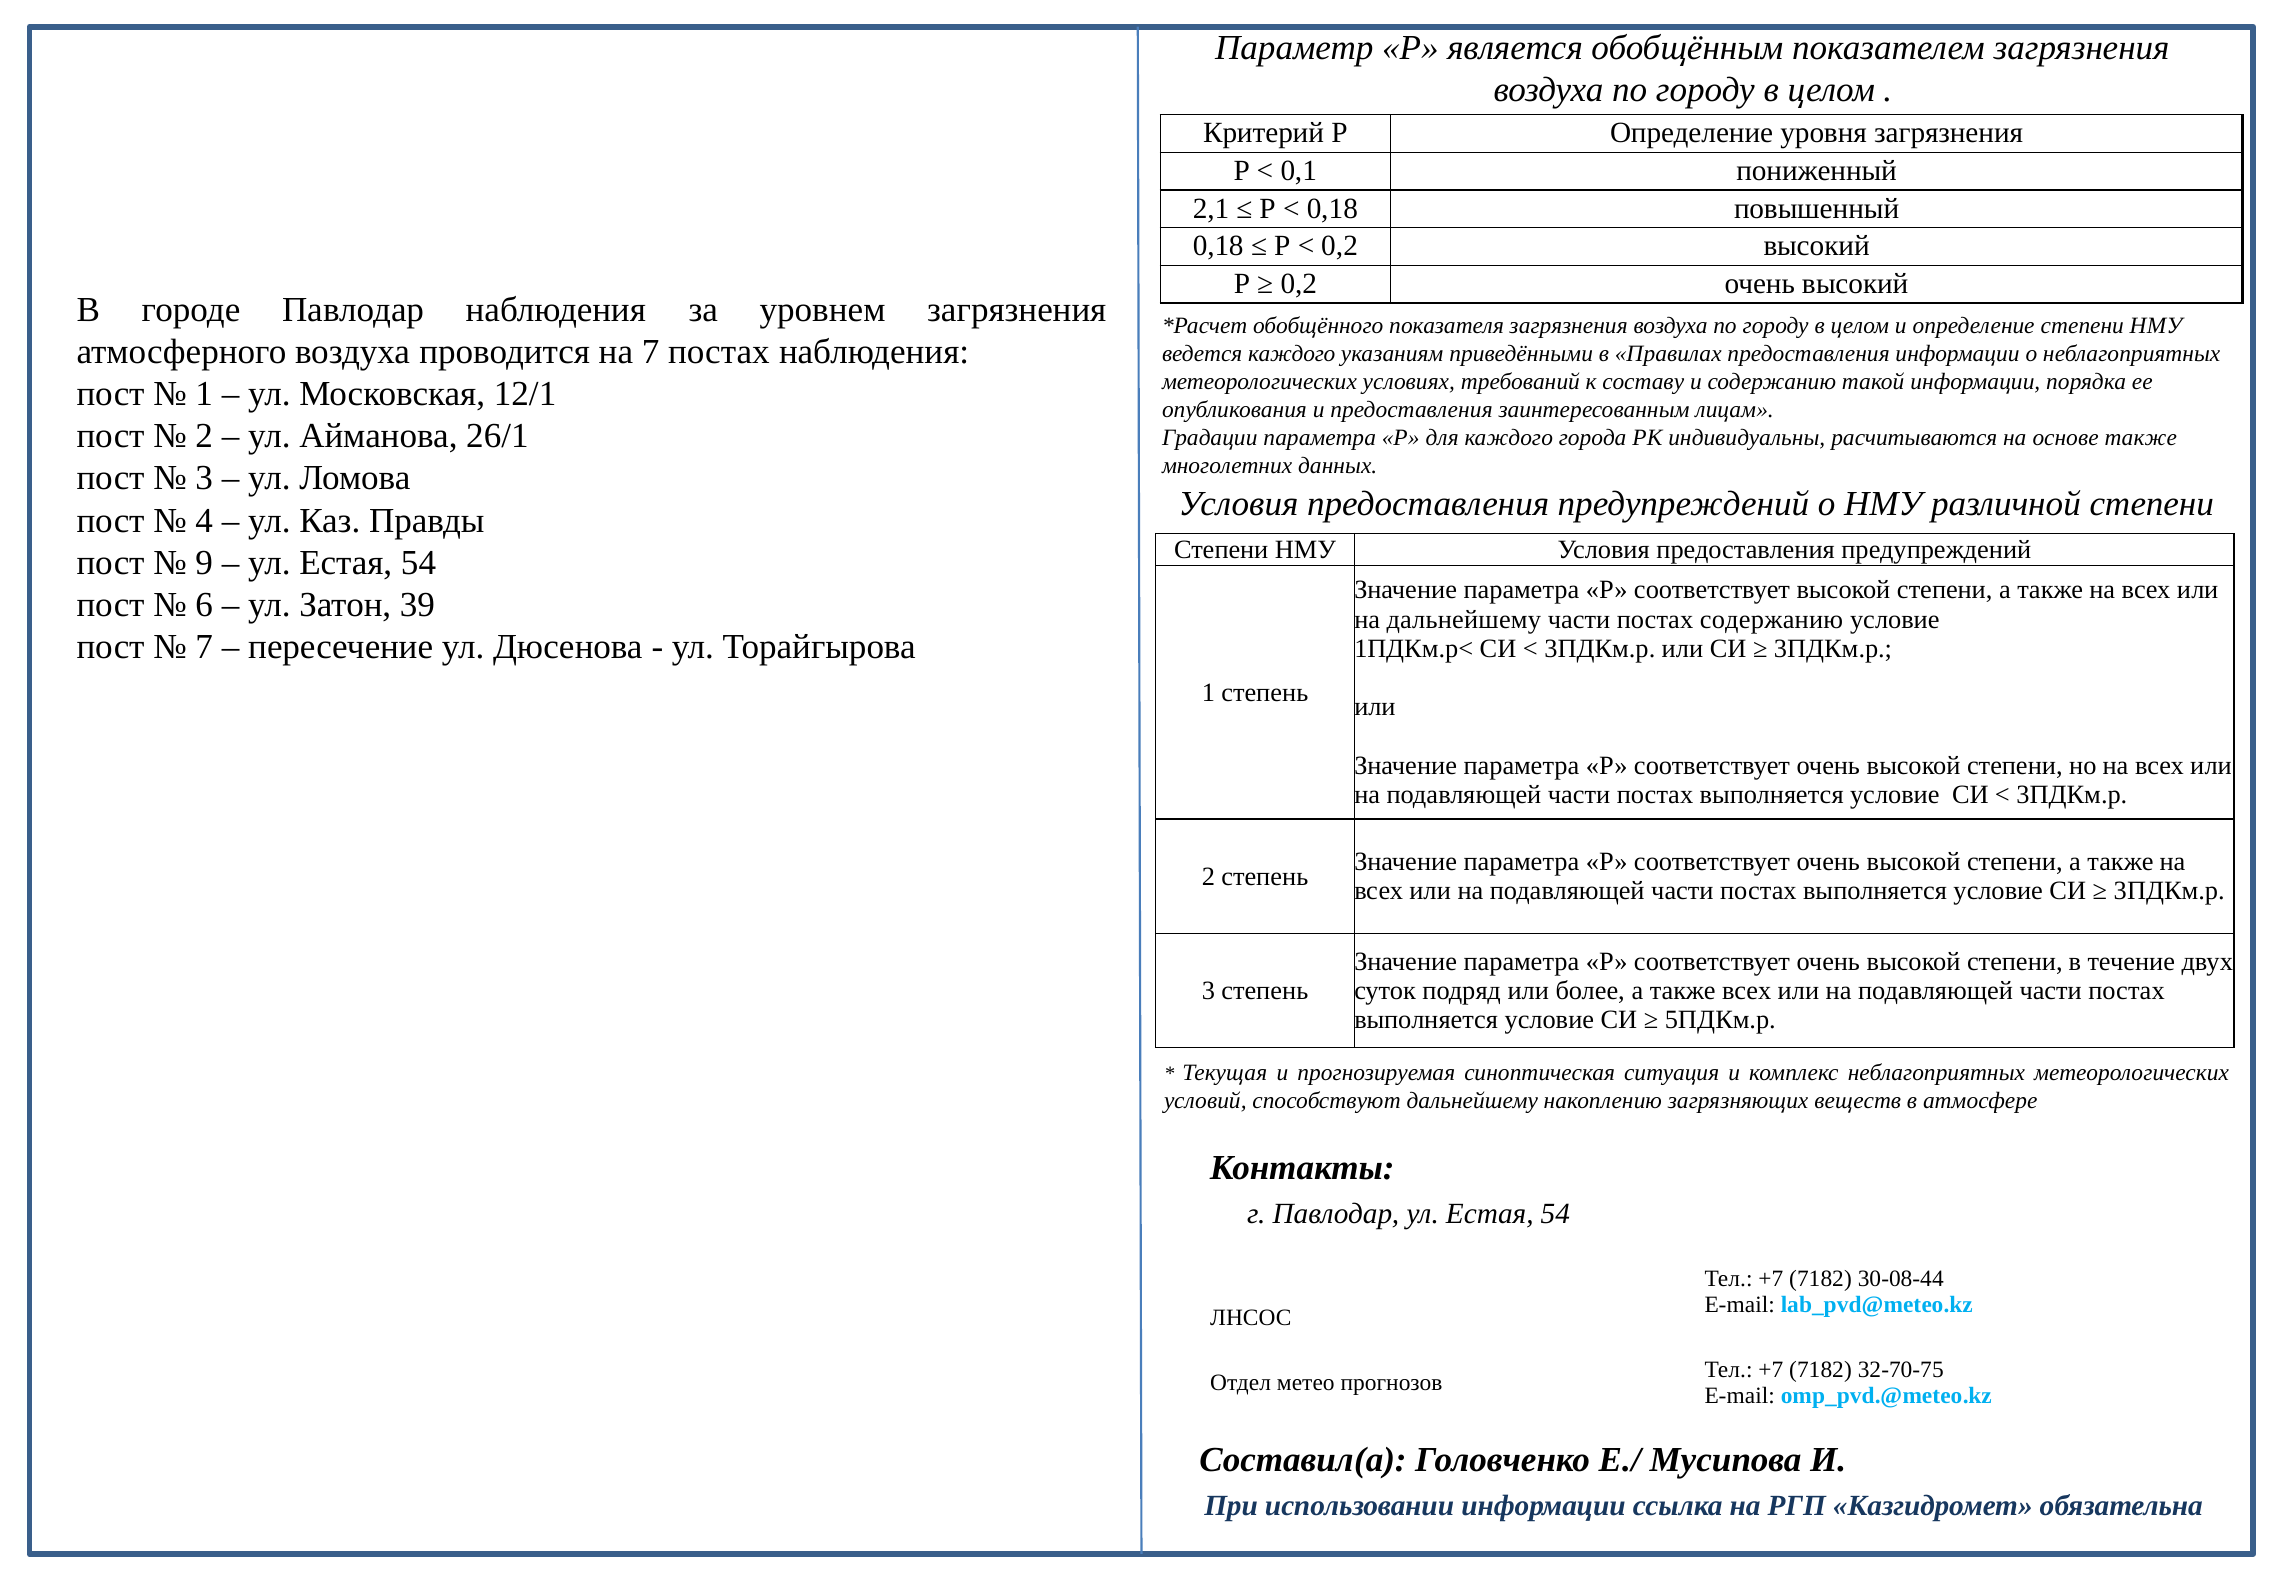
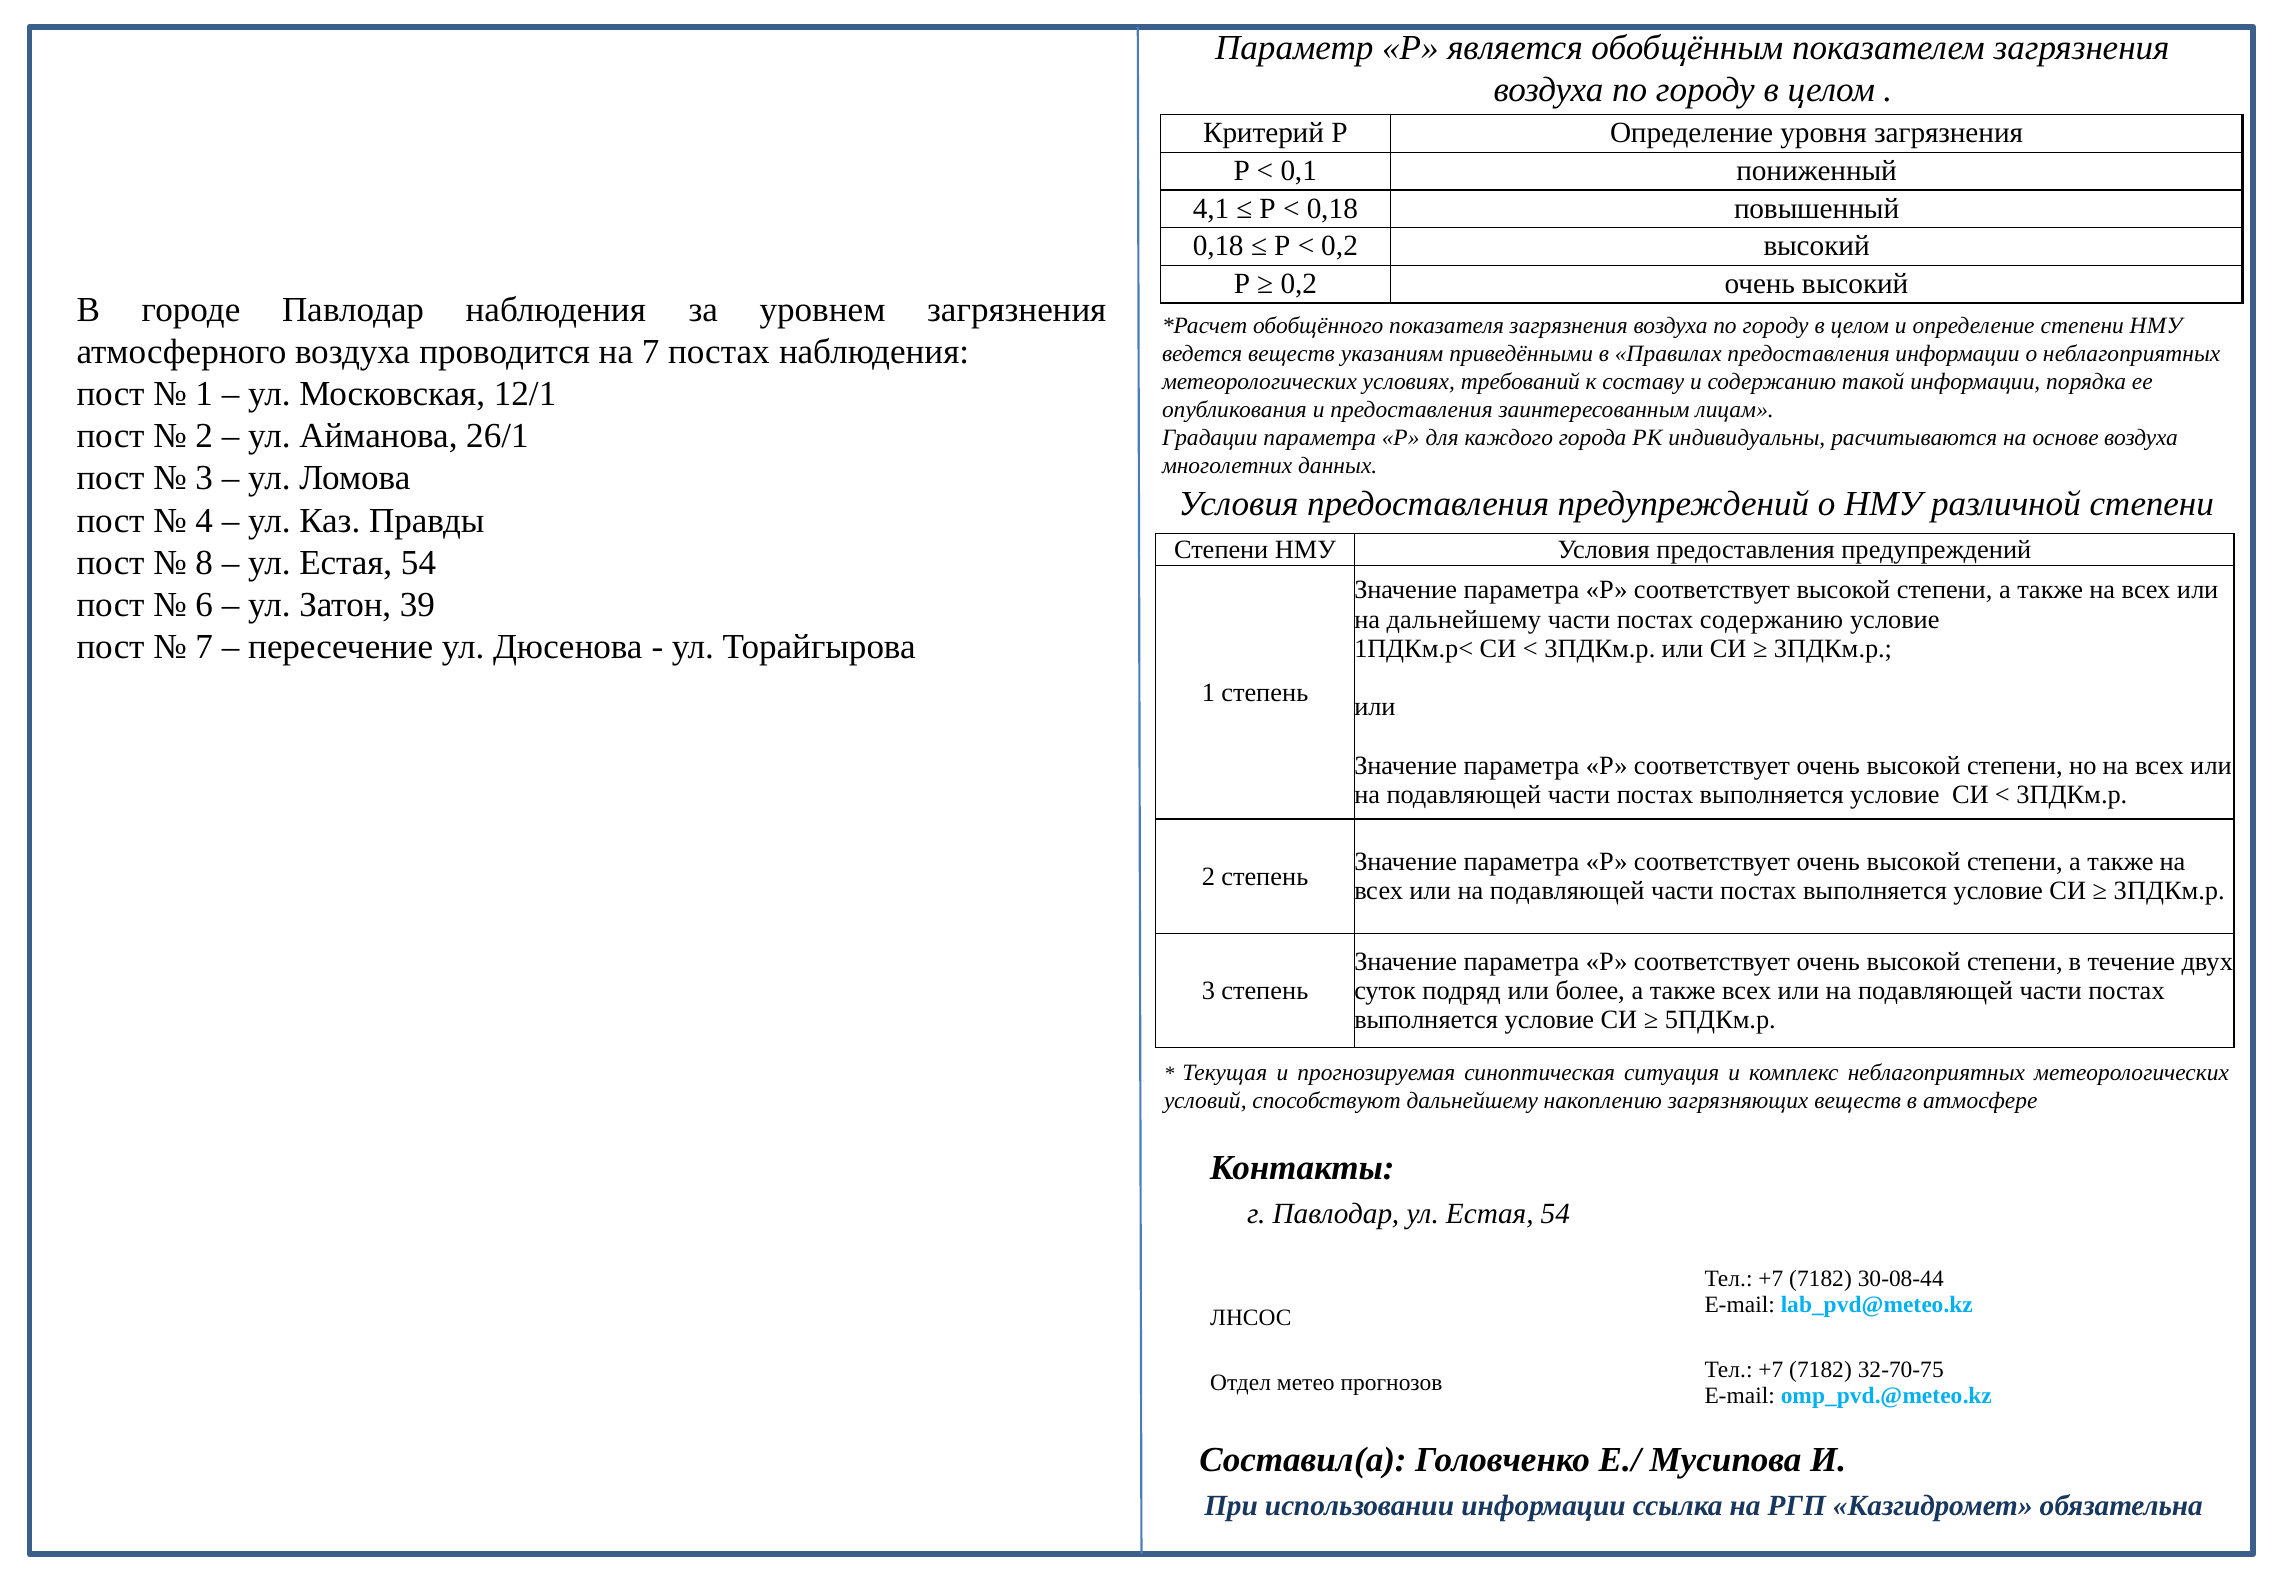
2,1: 2,1 -> 4,1
ведется каждого: каждого -> веществ
основе также: также -> воздуха
9: 9 -> 8
